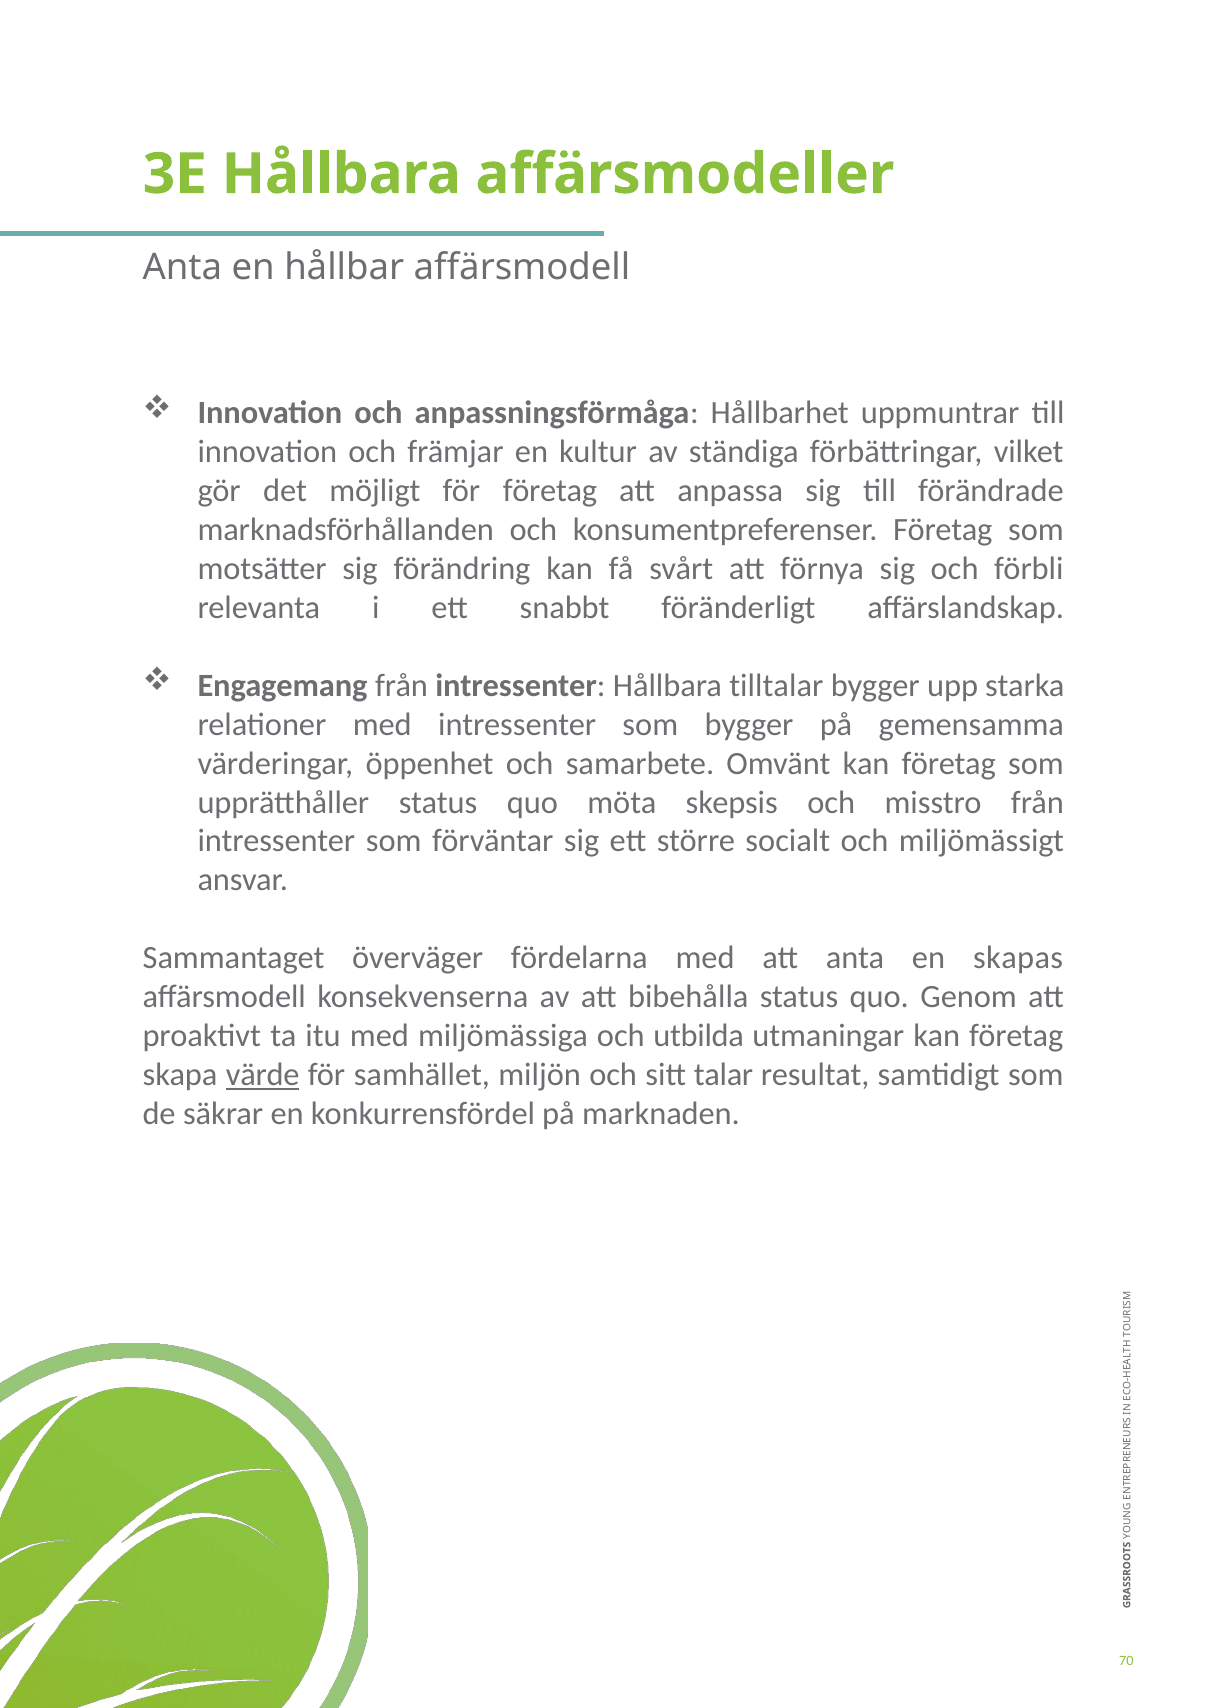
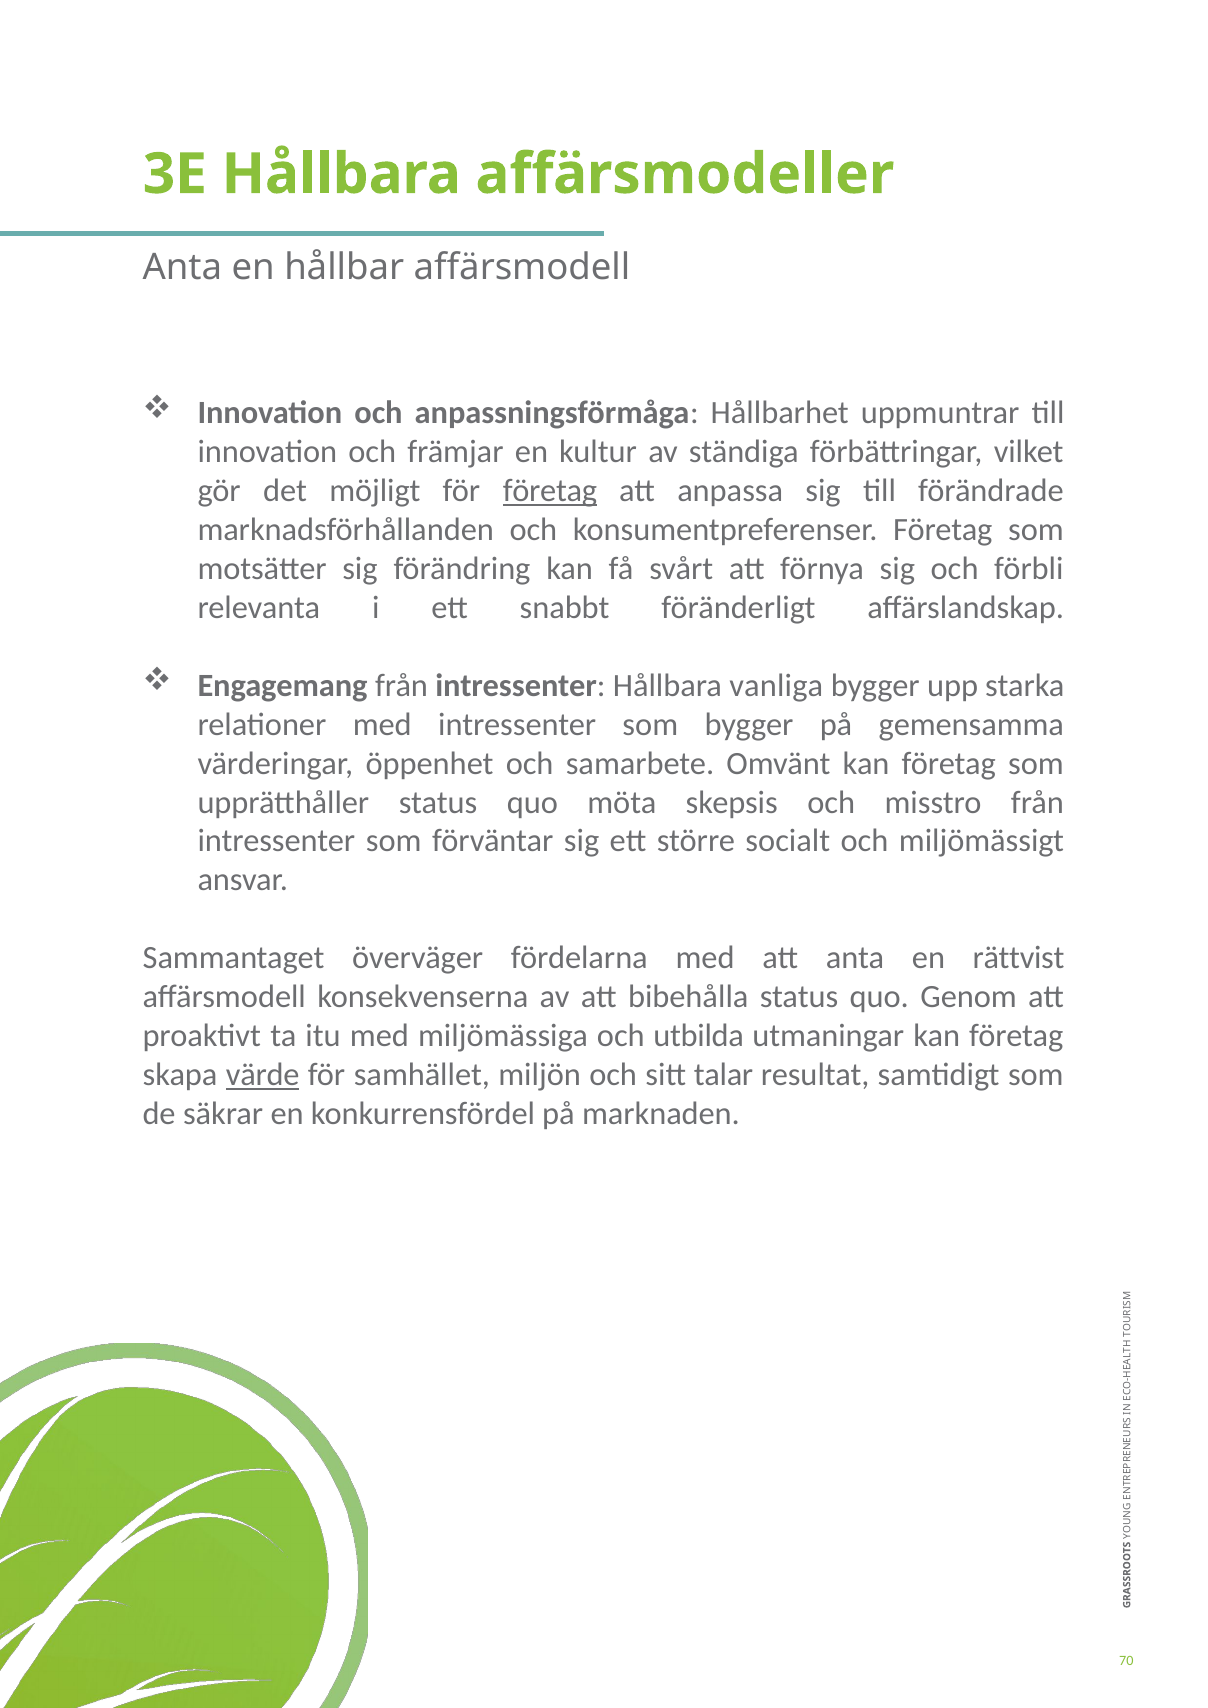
företag at (550, 491) underline: none -> present
tilltalar: tilltalar -> vanliga
skapas: skapas -> rättvist
